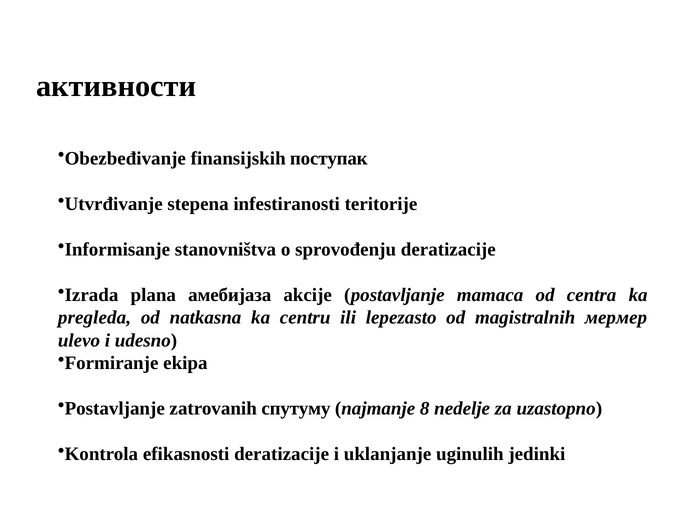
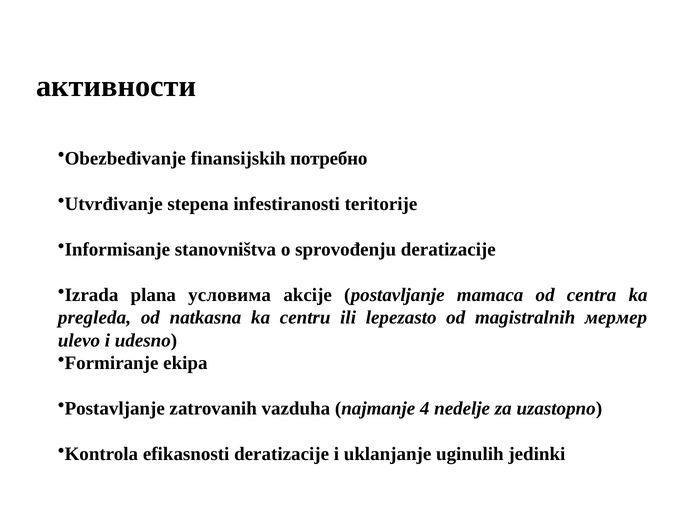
поступак: поступак -> потребно
амебијаза: амебијаза -> условима
спутуму: спутуму -> vazduha
8: 8 -> 4
